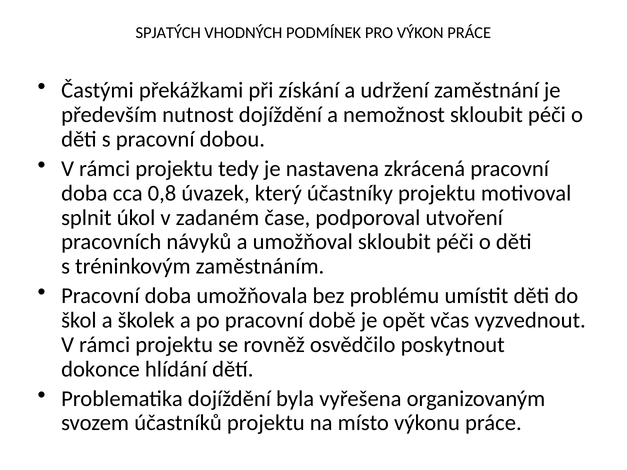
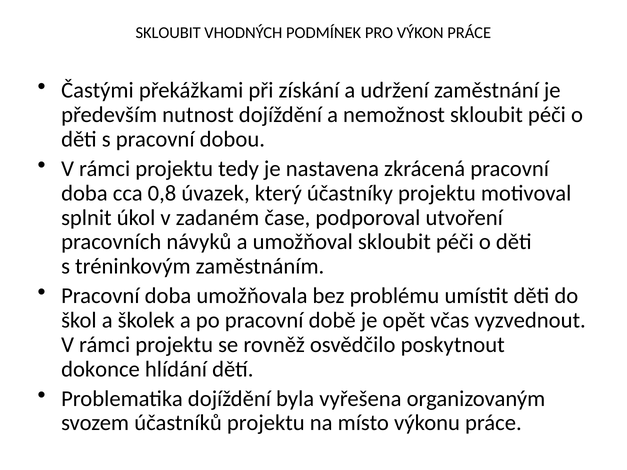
SPJATÝCH at (168, 33): SPJATÝCH -> SKLOUBIT
